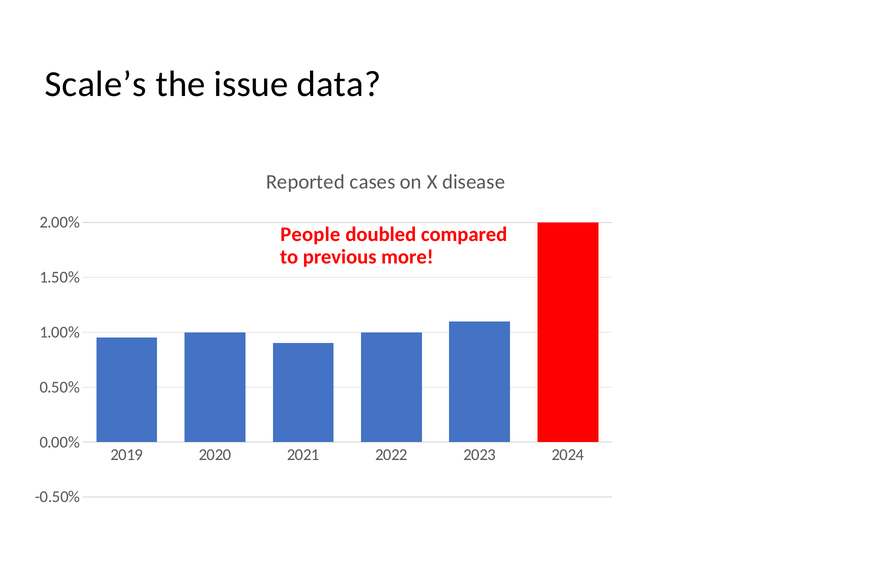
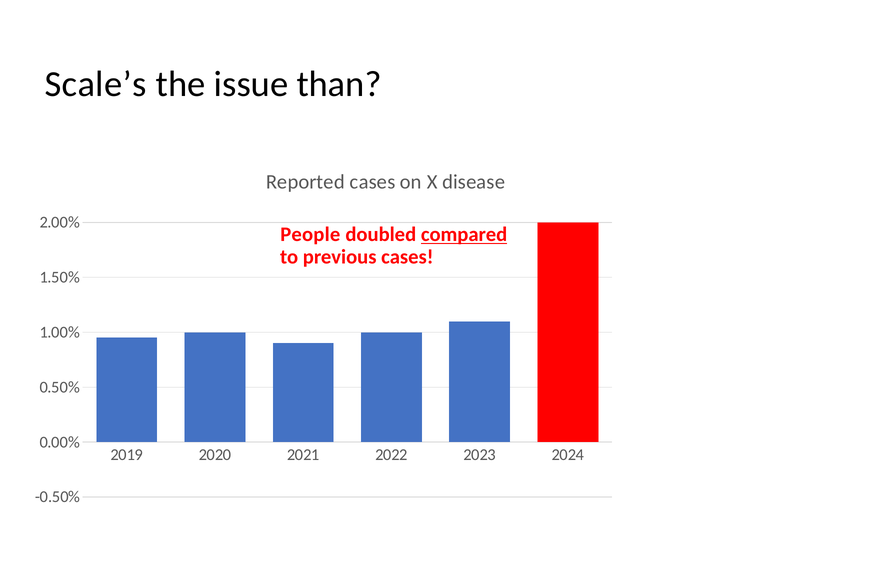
data: data -> than
compared underline: none -> present
previous more: more -> cases
